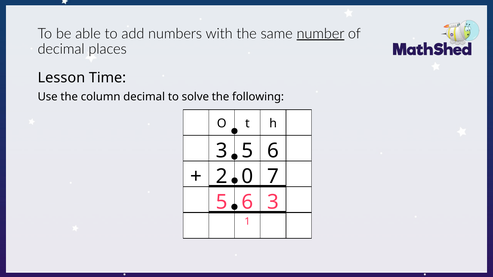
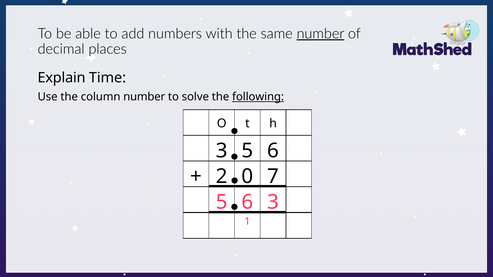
Lesson: Lesson -> Explain
column decimal: decimal -> number
following underline: none -> present
